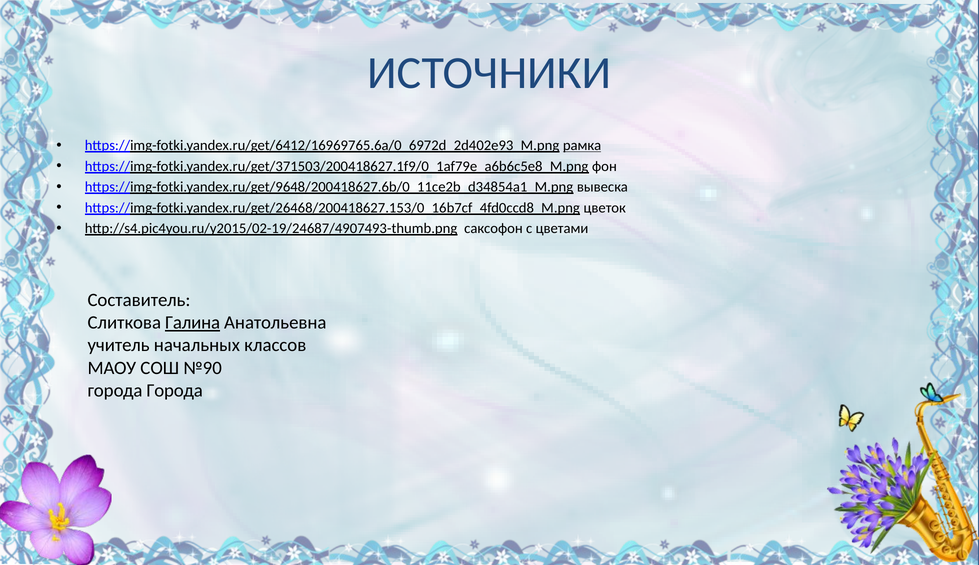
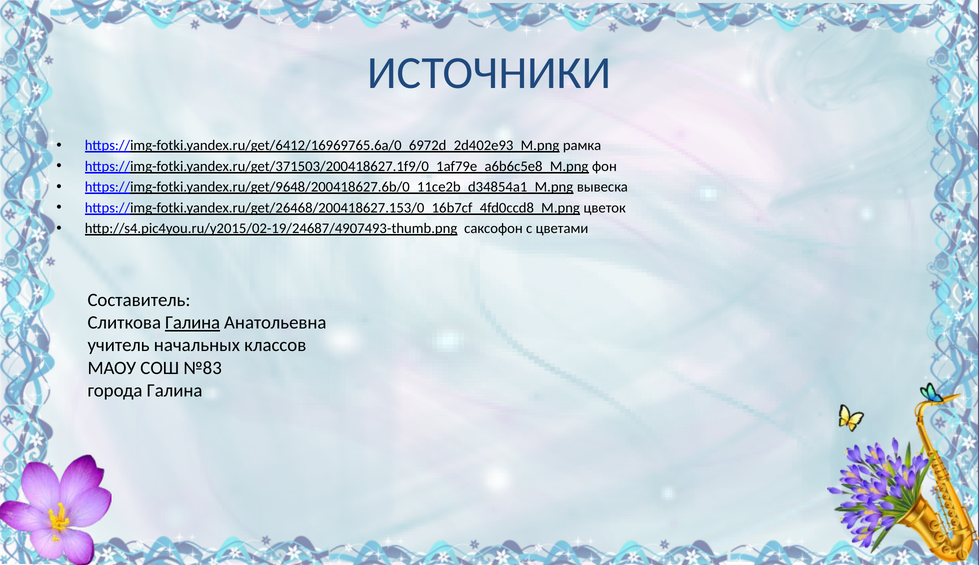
рамка underline: present -> none
№90: №90 -> №83
города Города: Города -> Галина
